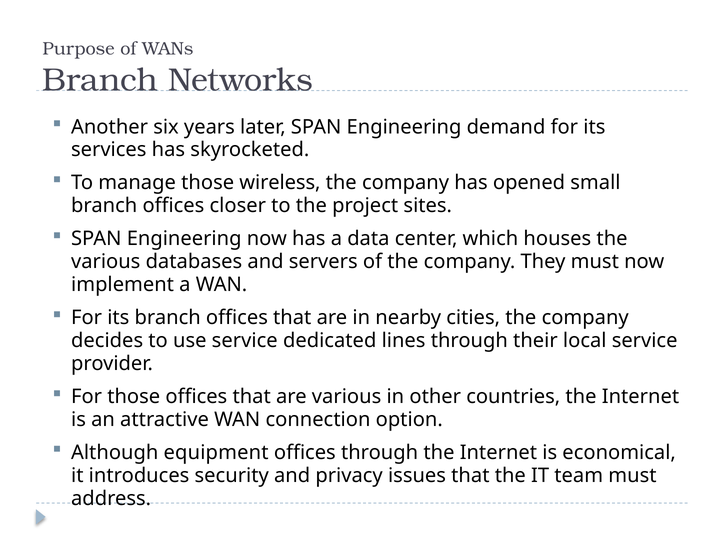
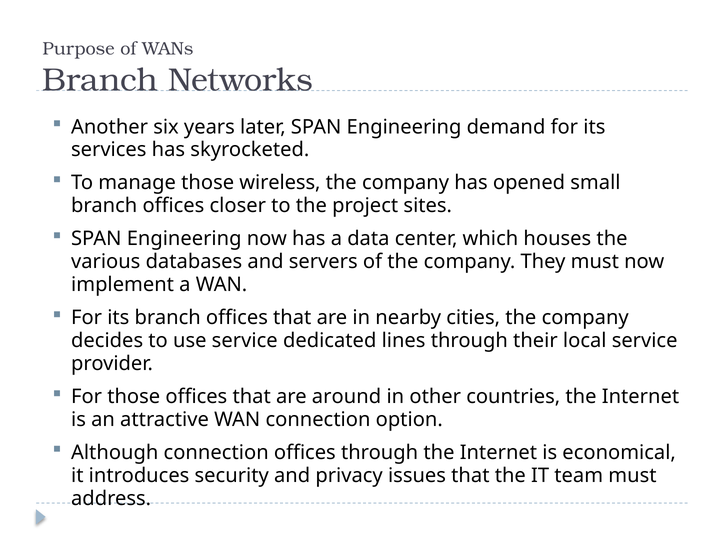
are various: various -> around
Although equipment: equipment -> connection
